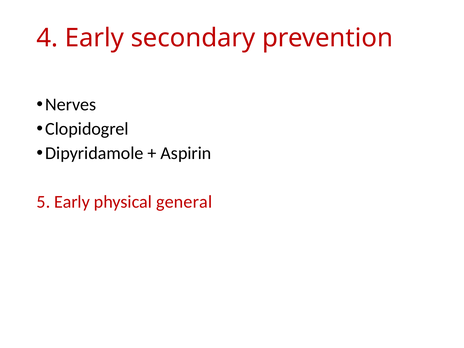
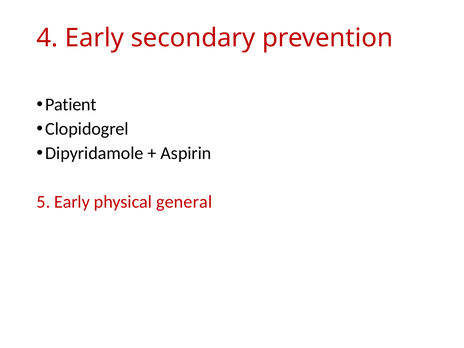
Nerves: Nerves -> Patient
